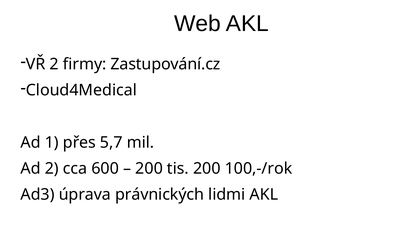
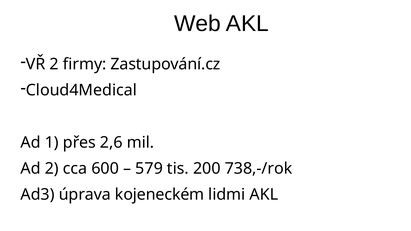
5,7: 5,7 -> 2,6
200 at (149, 169): 200 -> 579
100,-/rok: 100,-/rok -> 738,-/rok
právnických: právnických -> kojeneckém
